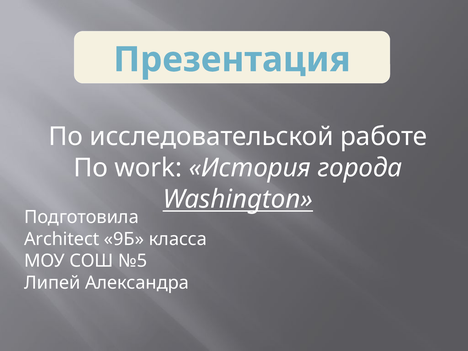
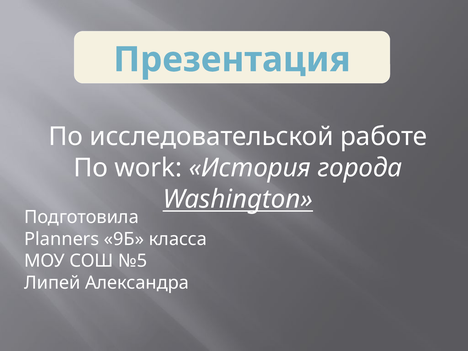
Architect: Architect -> Planners
